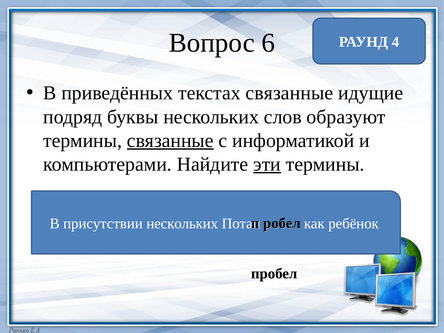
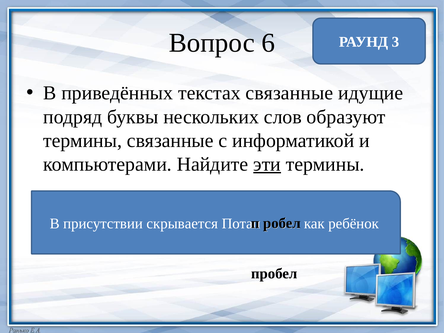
4: 4 -> 3
связанные at (170, 141) underline: present -> none
присутствии нескольких: нескольких -> скрывается
